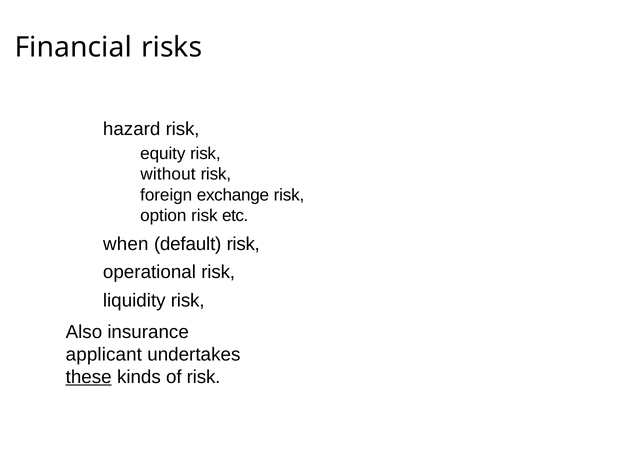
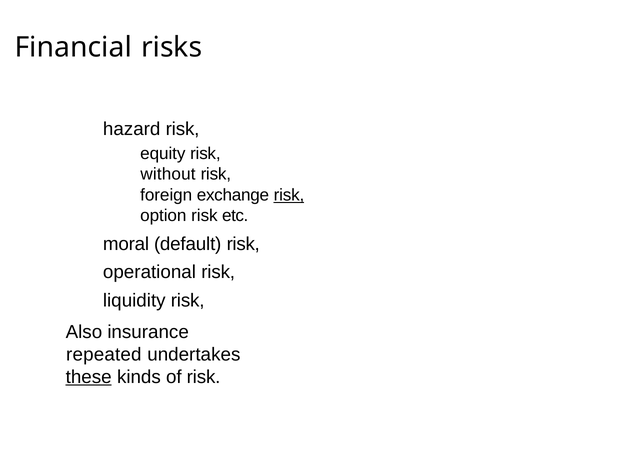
risk at (289, 195) underline: none -> present
when: when -> moral
applicant: applicant -> repeated
